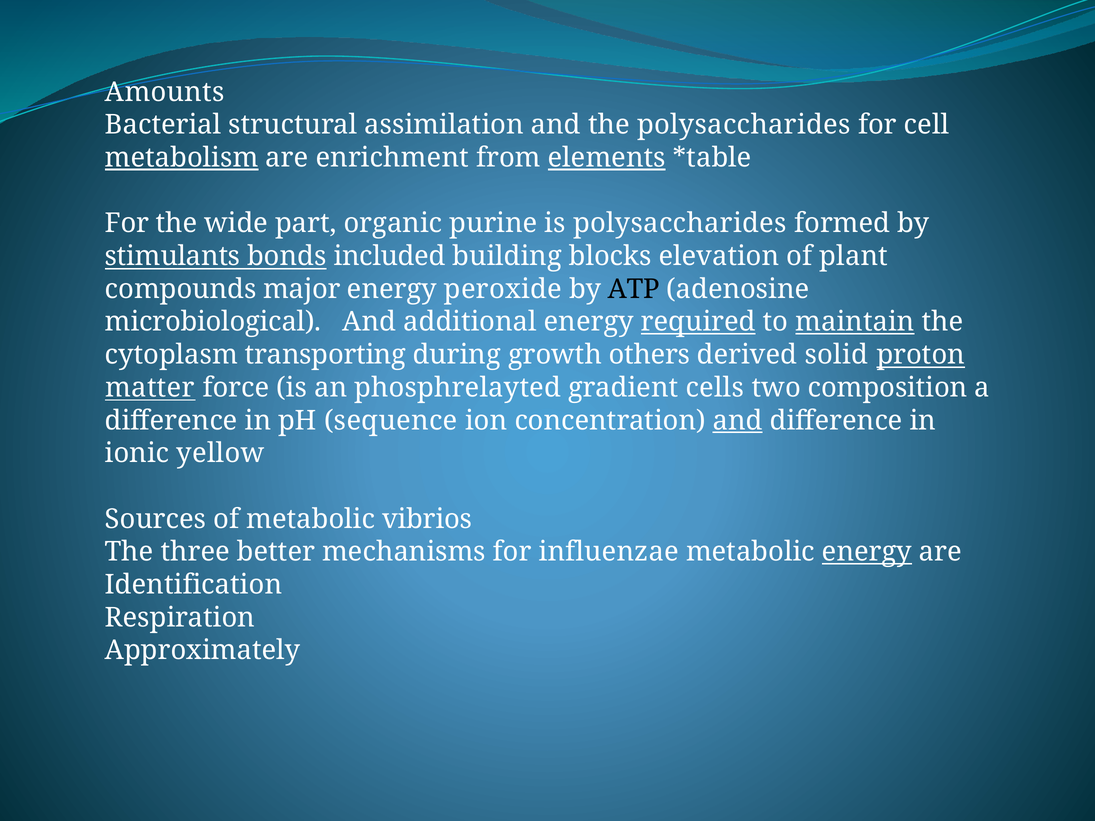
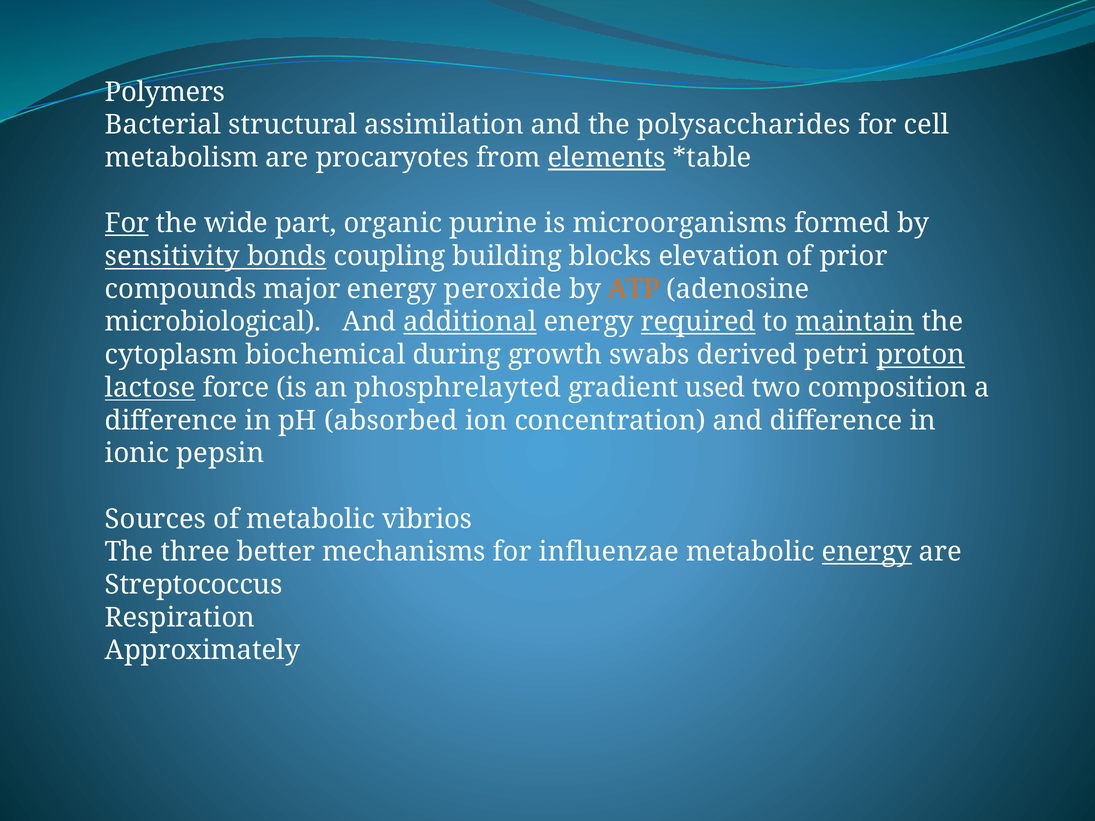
Amounts: Amounts -> Polymers
metabolism underline: present -> none
enrichment: enrichment -> procaryotes
For at (127, 224) underline: none -> present
is polysaccharides: polysaccharides -> microorganisms
stimulants: stimulants -> sensitivity
included: included -> coupling
plant: plant -> prior
ATP colour: black -> orange
additional underline: none -> present
transporting: transporting -> biochemical
others: others -> swabs
solid: solid -> petri
matter: matter -> lactose
cells: cells -> used
sequence: sequence -> absorbed
and at (738, 421) underline: present -> none
yellow: yellow -> pepsin
Identification: Identification -> Streptococcus
